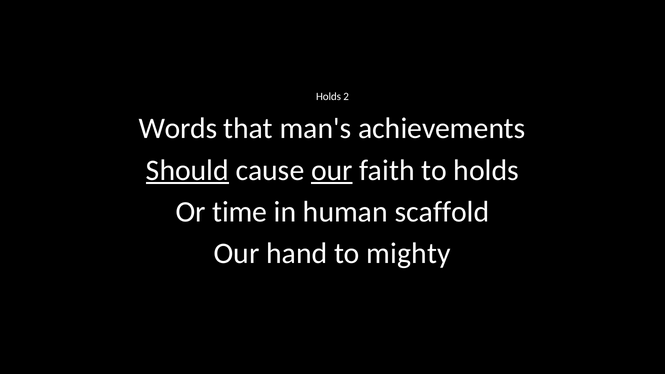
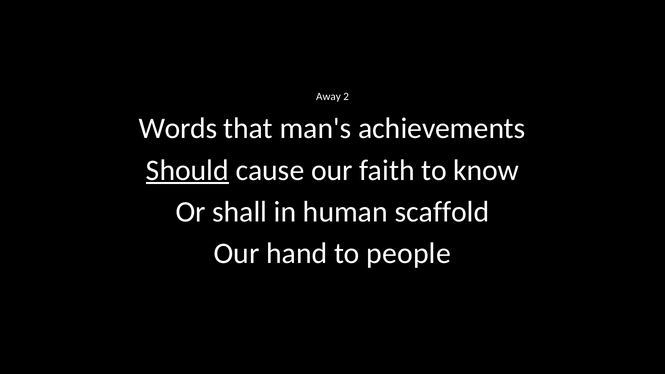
Holds at (329, 97): Holds -> Away
our at (332, 170) underline: present -> none
to holds: holds -> know
time: time -> shall
mighty: mighty -> people
